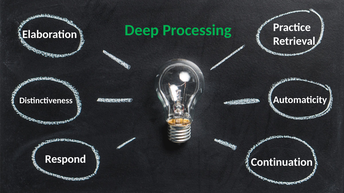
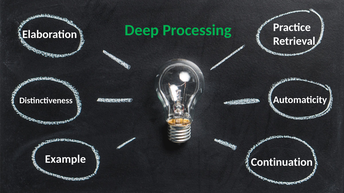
Respond: Respond -> Example
